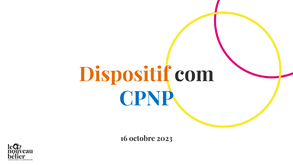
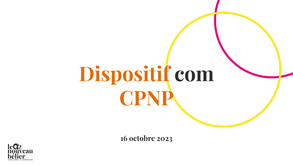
CPNP colour: blue -> orange
